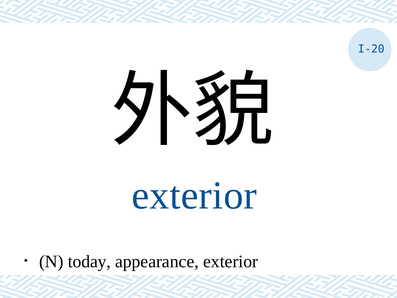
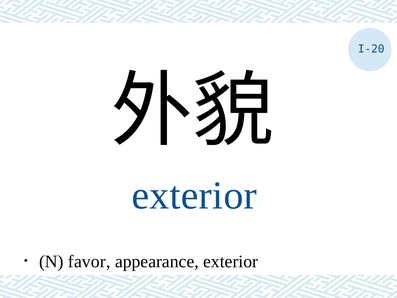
today: today -> favor
